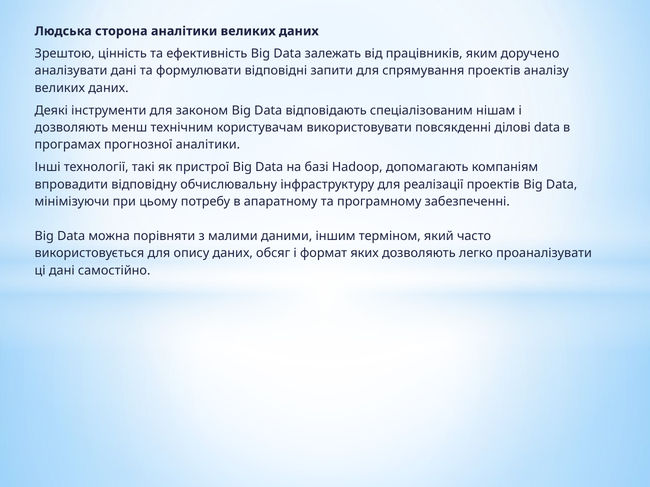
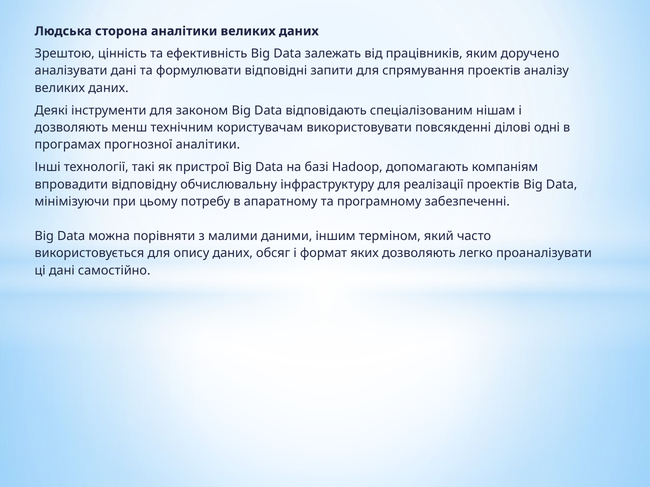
ділові data: data -> одні
